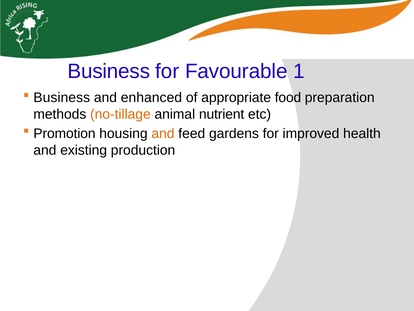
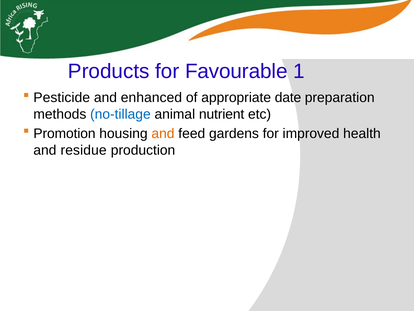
Business at (109, 71): Business -> Products
Business at (62, 98): Business -> Pesticide
food: food -> date
no-tillage colour: orange -> blue
existing: existing -> residue
